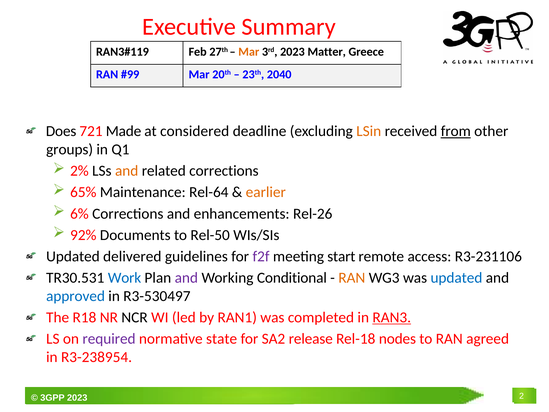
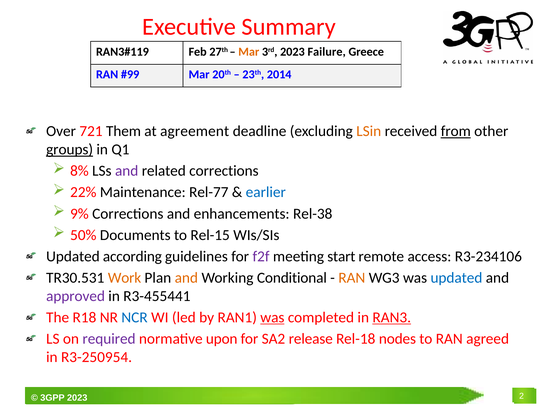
Matter: Matter -> Failure
2040: 2040 -> 2014
Does: Does -> Over
Made: Made -> Them
considered: considered -> agreement
groups underline: none -> present
2%: 2% -> 8%
and at (127, 171) colour: orange -> purple
65%: 65% -> 22%
Rel-64: Rel-64 -> Rel-77
earlier colour: orange -> blue
6%: 6% -> 9%
Rel-26: Rel-26 -> Rel-38
92%: 92% -> 50%
Rel-50: Rel-50 -> Rel-15
delivered: delivered -> according
R3-231106: R3-231106 -> R3-234106
Work colour: blue -> orange
and at (186, 278) colour: purple -> orange
approved colour: blue -> purple
R3-530497: R3-530497 -> R3-455441
NCR colour: black -> blue
was at (272, 317) underline: none -> present
state: state -> upon
R3-238954: R3-238954 -> R3-250954
